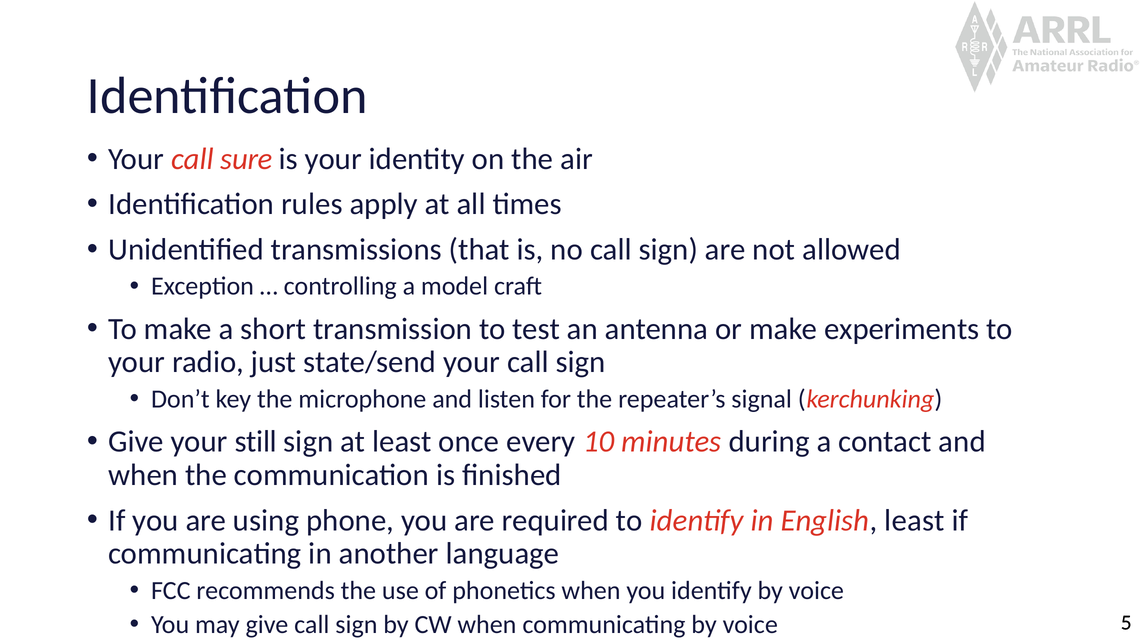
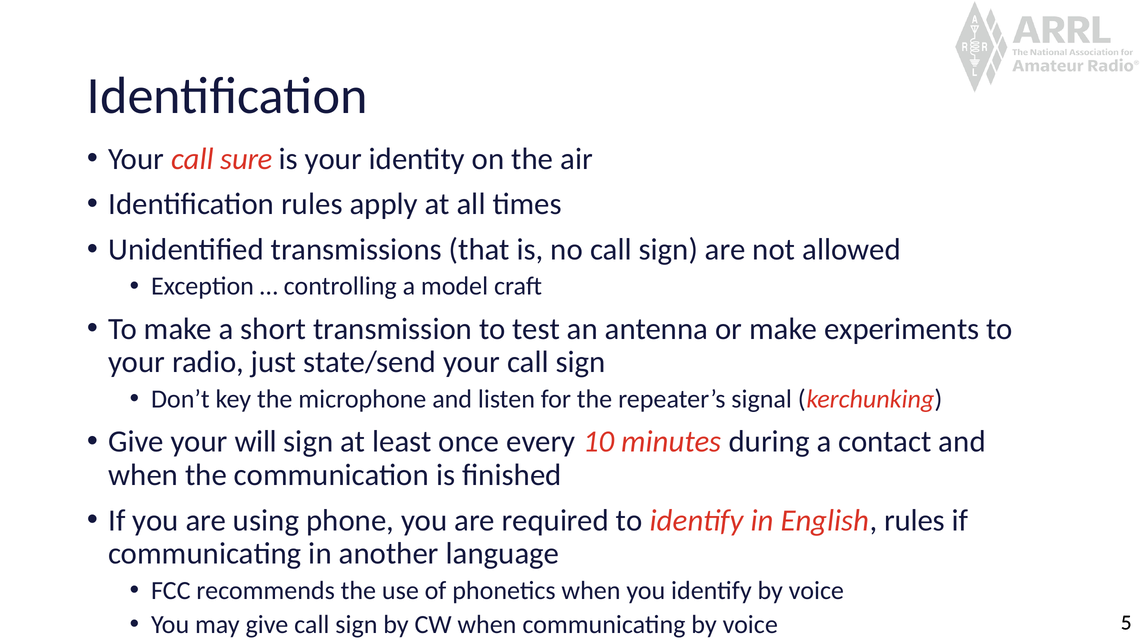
still: still -> will
English least: least -> rules
